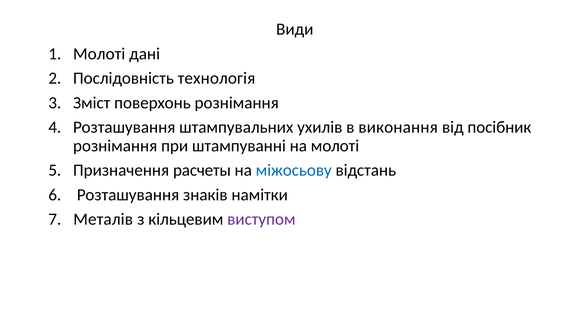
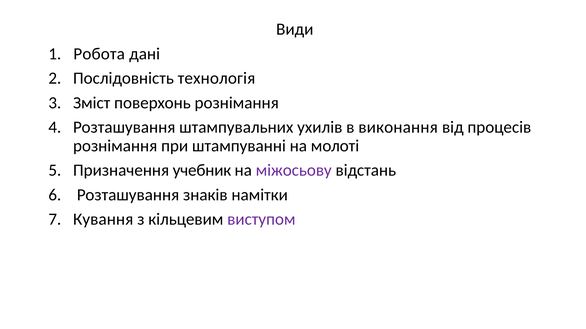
Молоті at (99, 54): Молоті -> Робота
посібник: посібник -> процесів
расчеты: расчеты -> учебник
міжосьову colour: blue -> purple
Металів: Металів -> Кування
